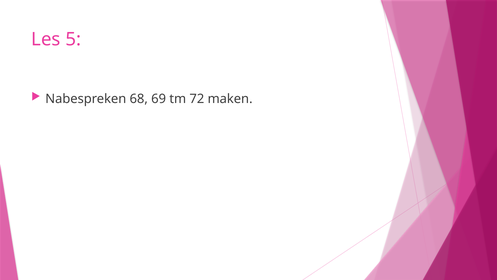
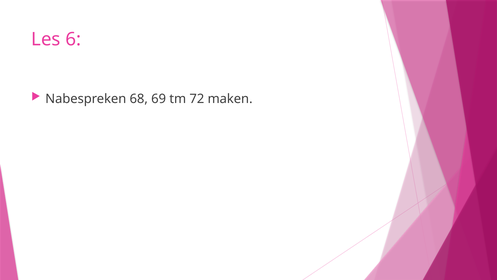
5: 5 -> 6
